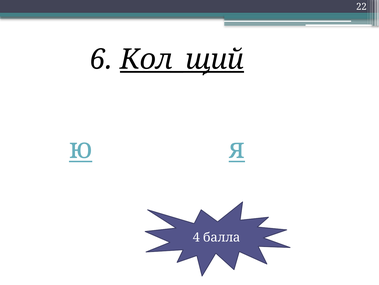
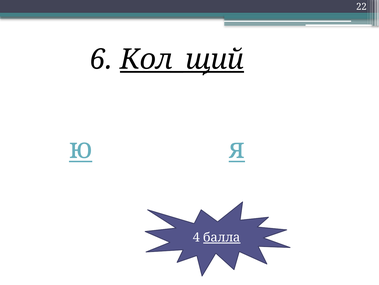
балла underline: none -> present
